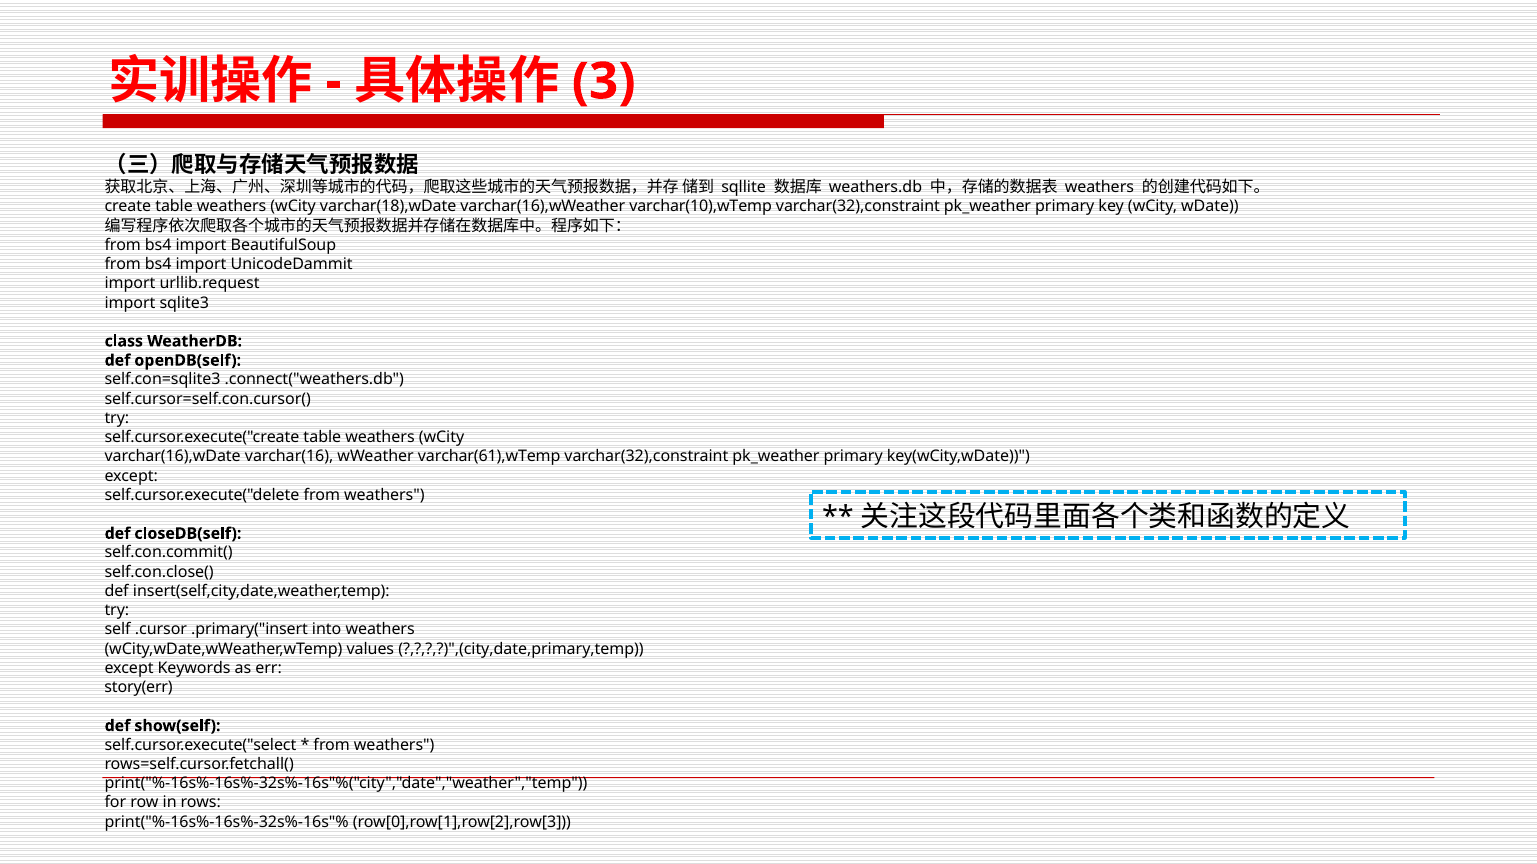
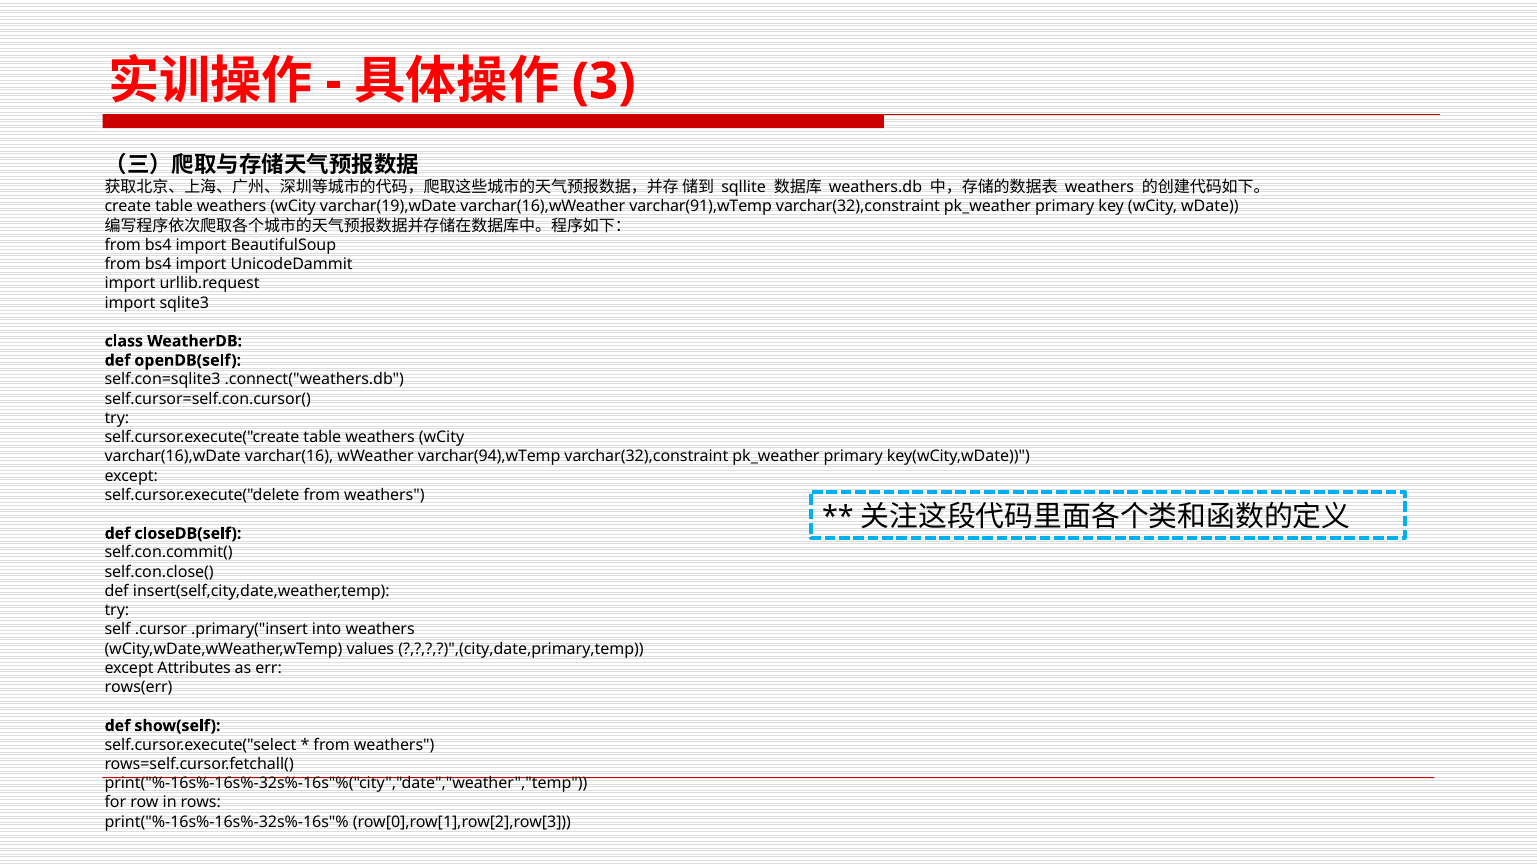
varchar(18),wDate: varchar(18),wDate -> varchar(19),wDate
varchar(10),wTemp: varchar(10),wTemp -> varchar(91),wTemp
varchar(61),wTemp: varchar(61),wTemp -> varchar(94),wTemp
Keywords: Keywords -> Attributes
story(err: story(err -> rows(err
